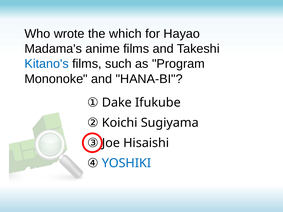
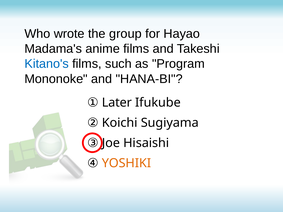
which: which -> group
Dake: Dake -> Later
YOSHIKI colour: blue -> orange
